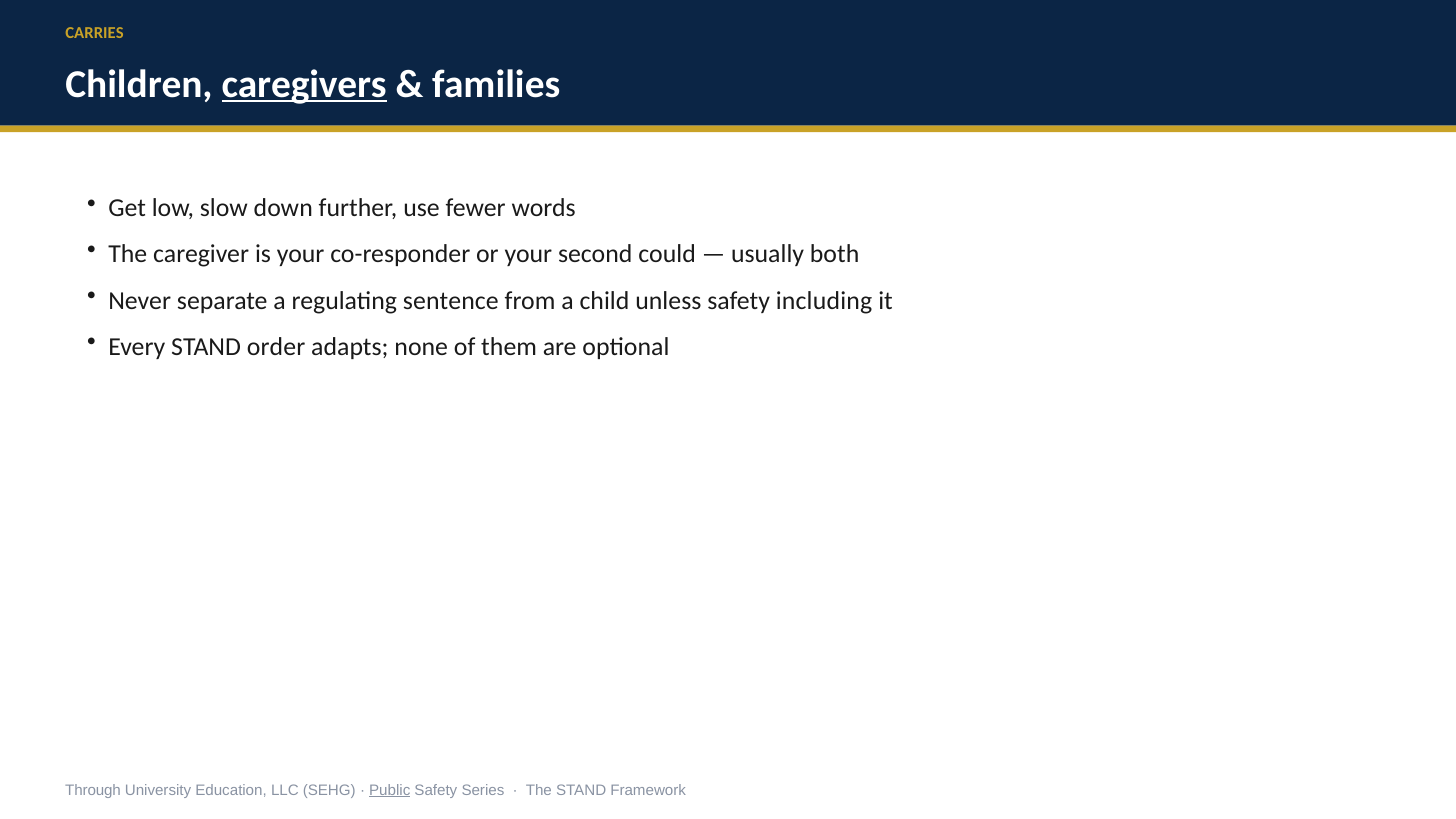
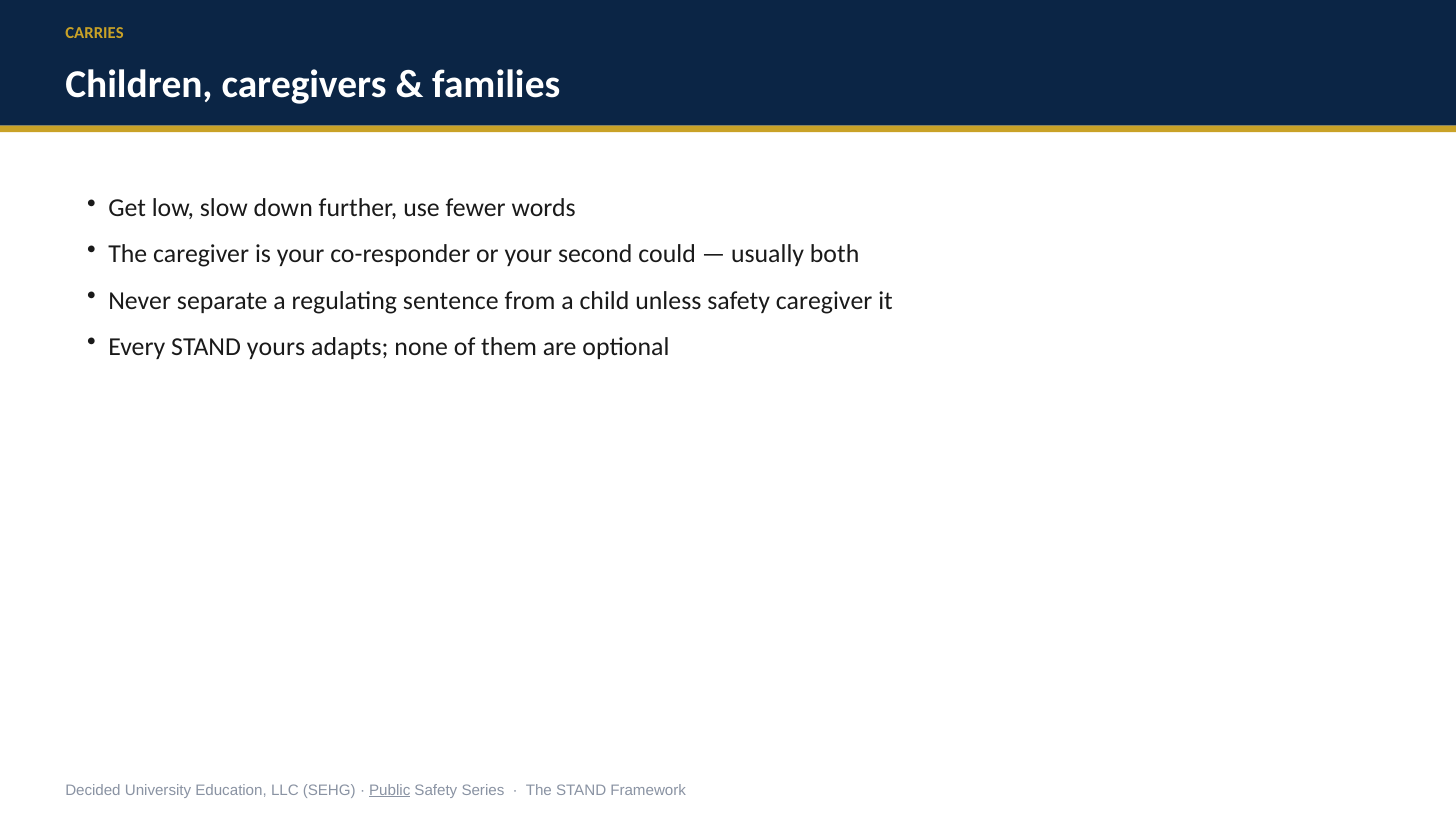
caregivers underline: present -> none
safety including: including -> caregiver
order: order -> yours
Through: Through -> Decided
